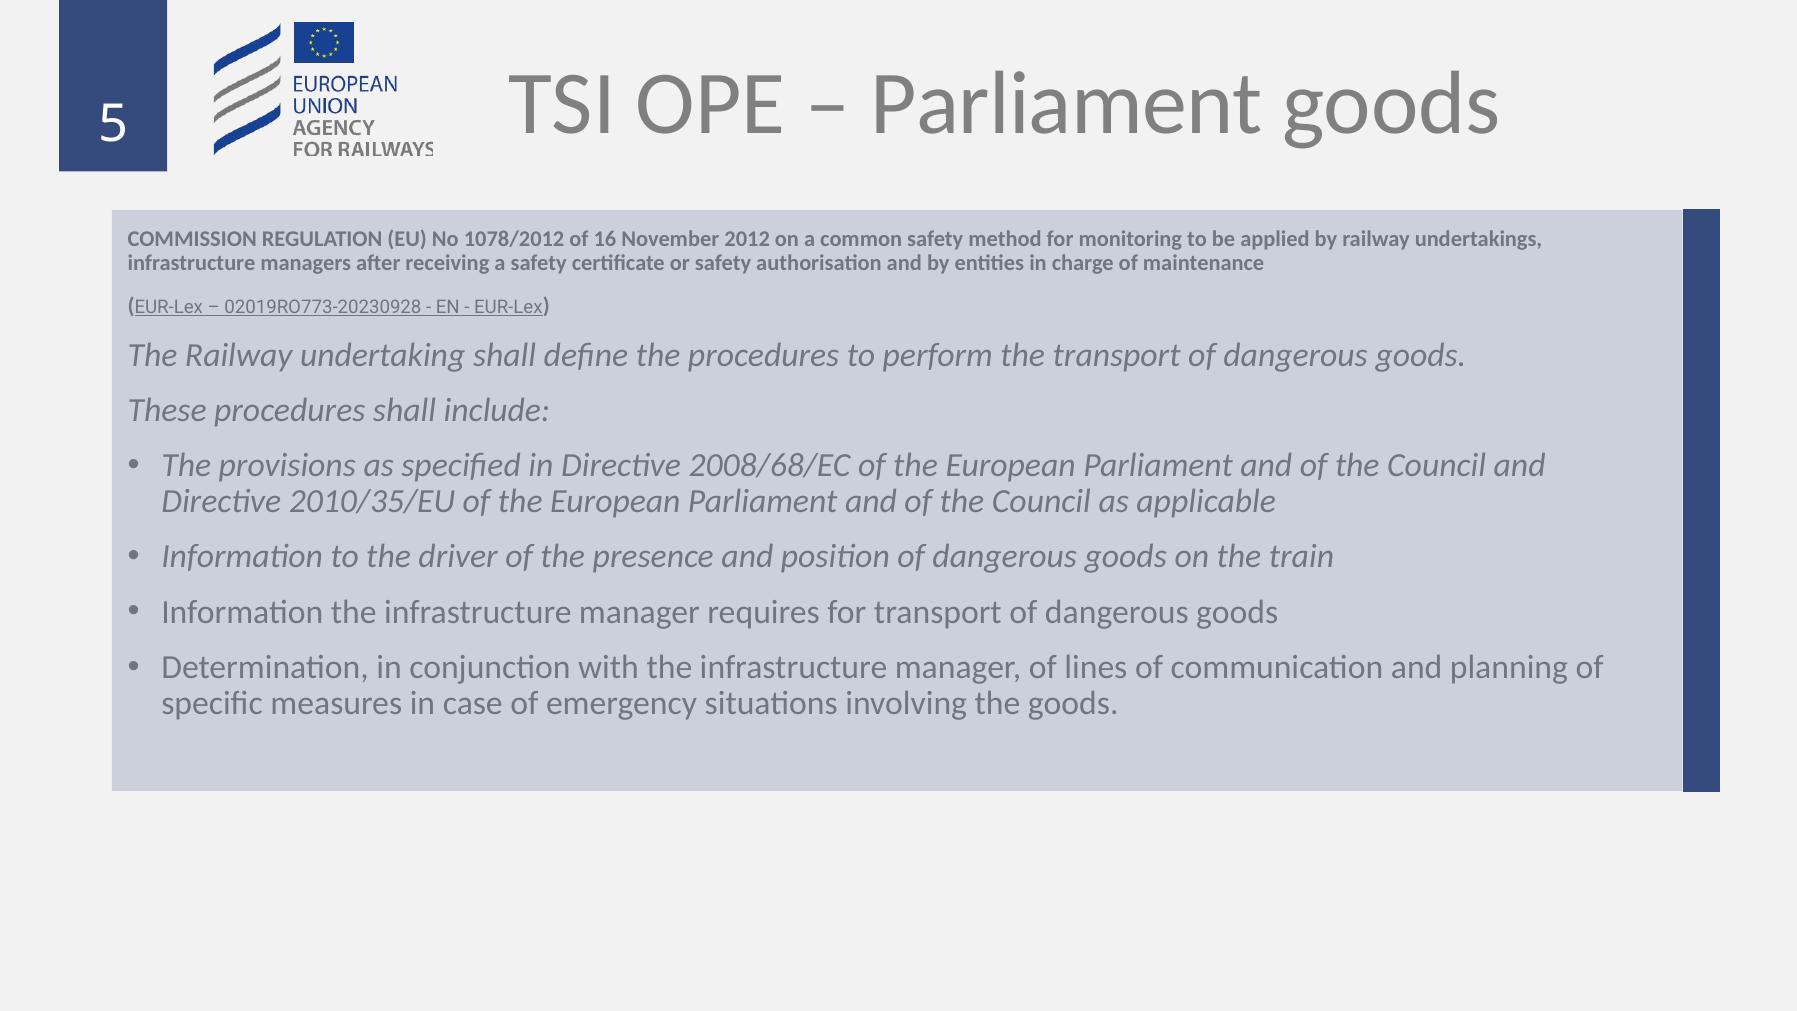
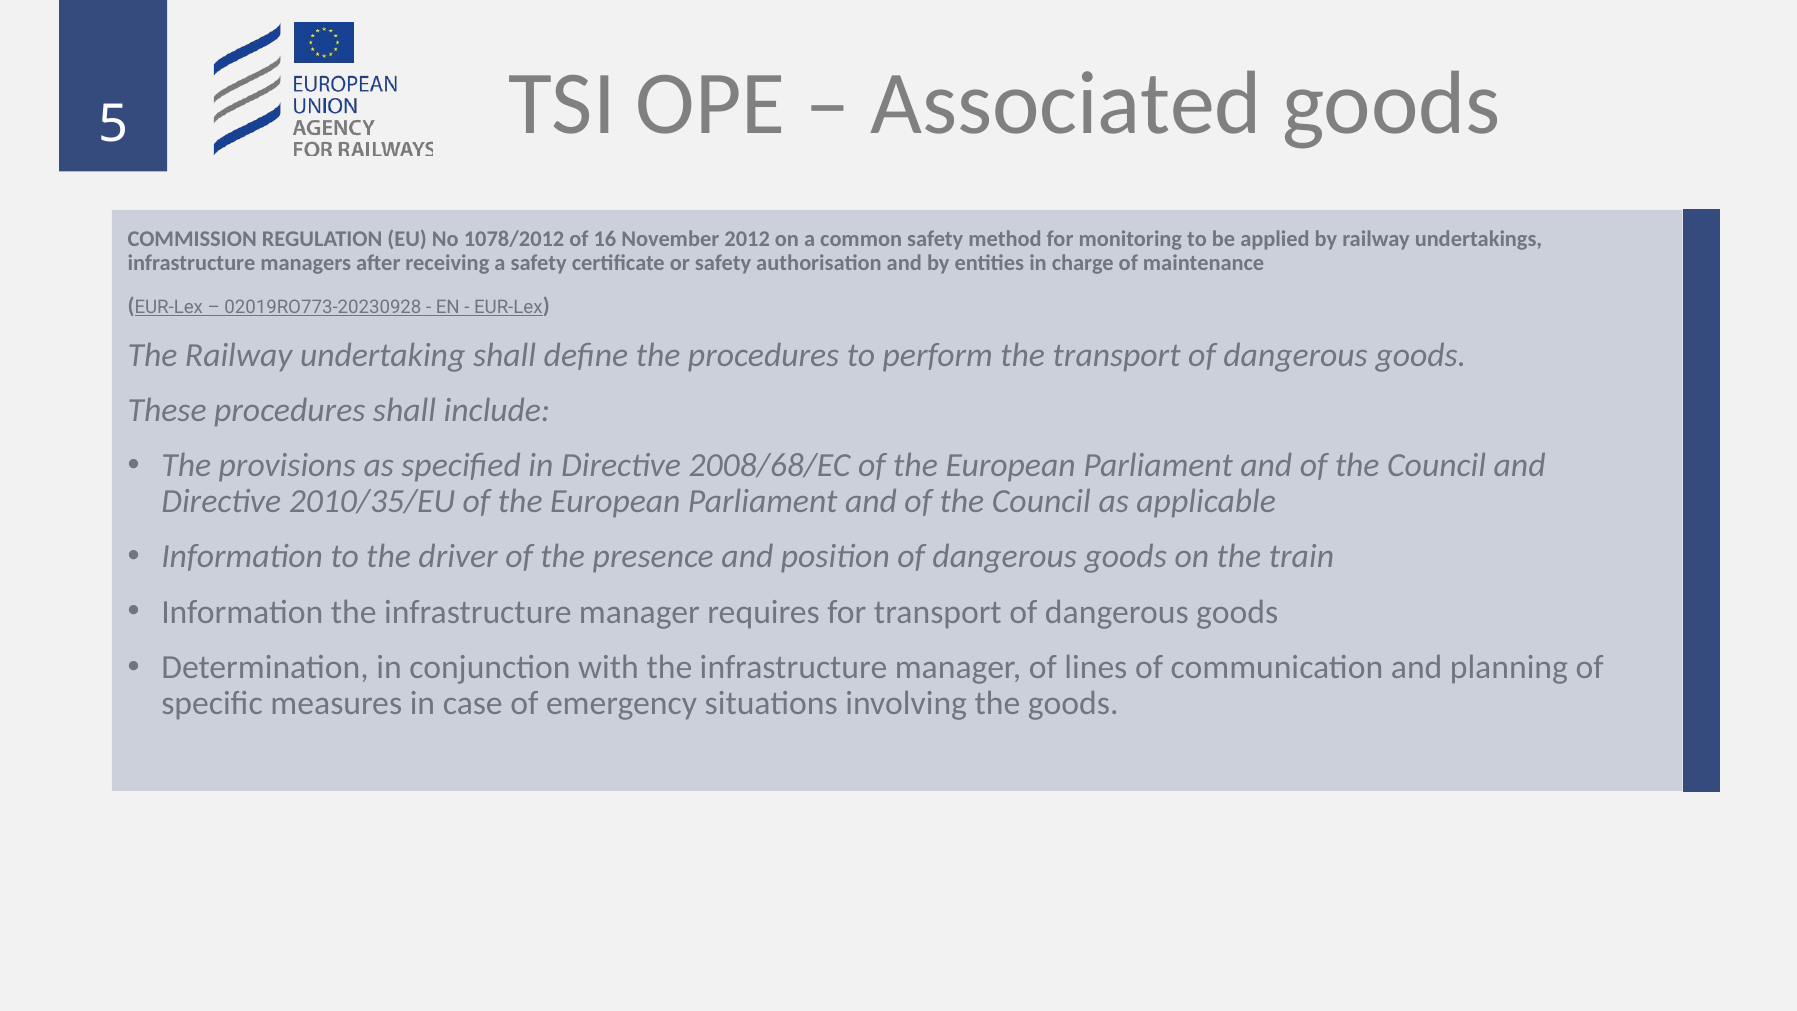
Parliament at (1067, 103): Parliament -> Associated
